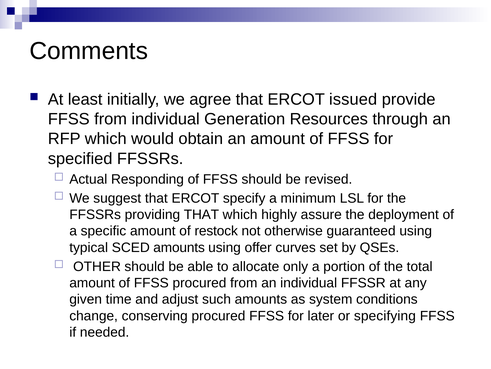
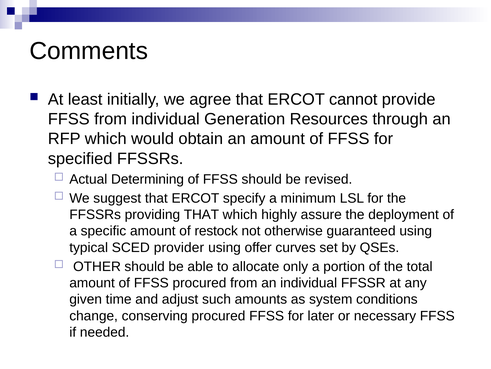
issued: issued -> cannot
Responding: Responding -> Determining
SCED amounts: amounts -> provider
specifying: specifying -> necessary
